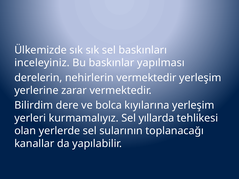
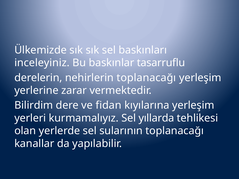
yapılması: yapılması -> tasarruflu
nehirlerin vermektedir: vermektedir -> toplanacağı
bolca: bolca -> fidan
